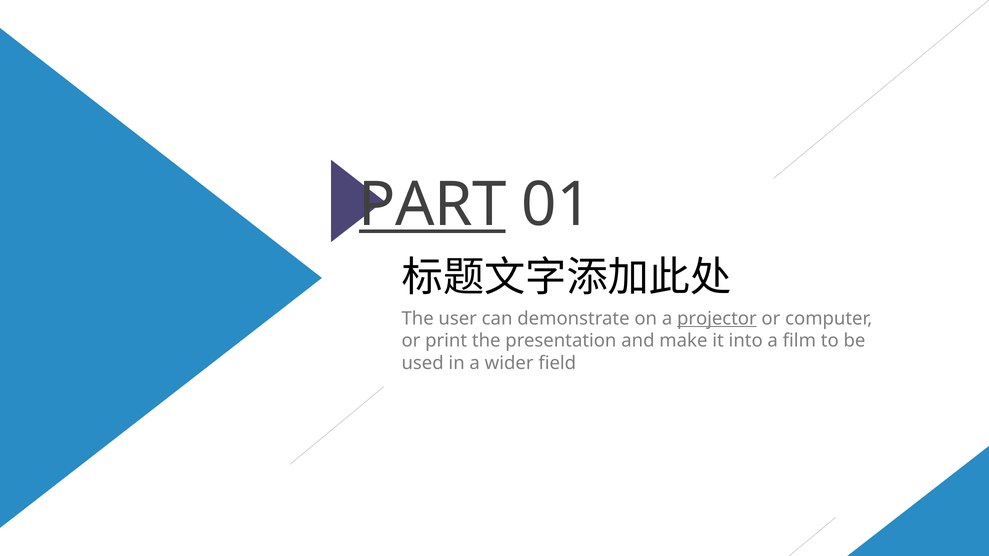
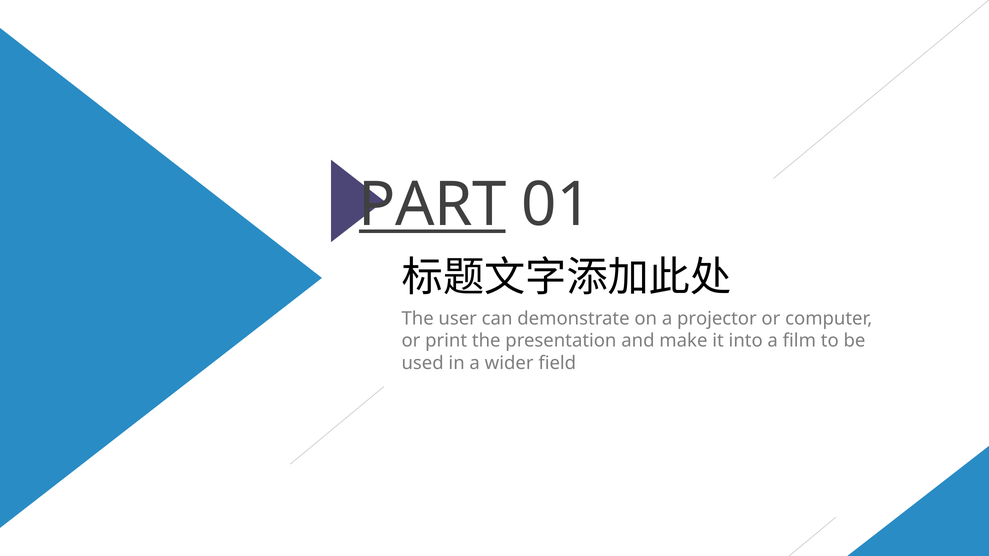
projector underline: present -> none
